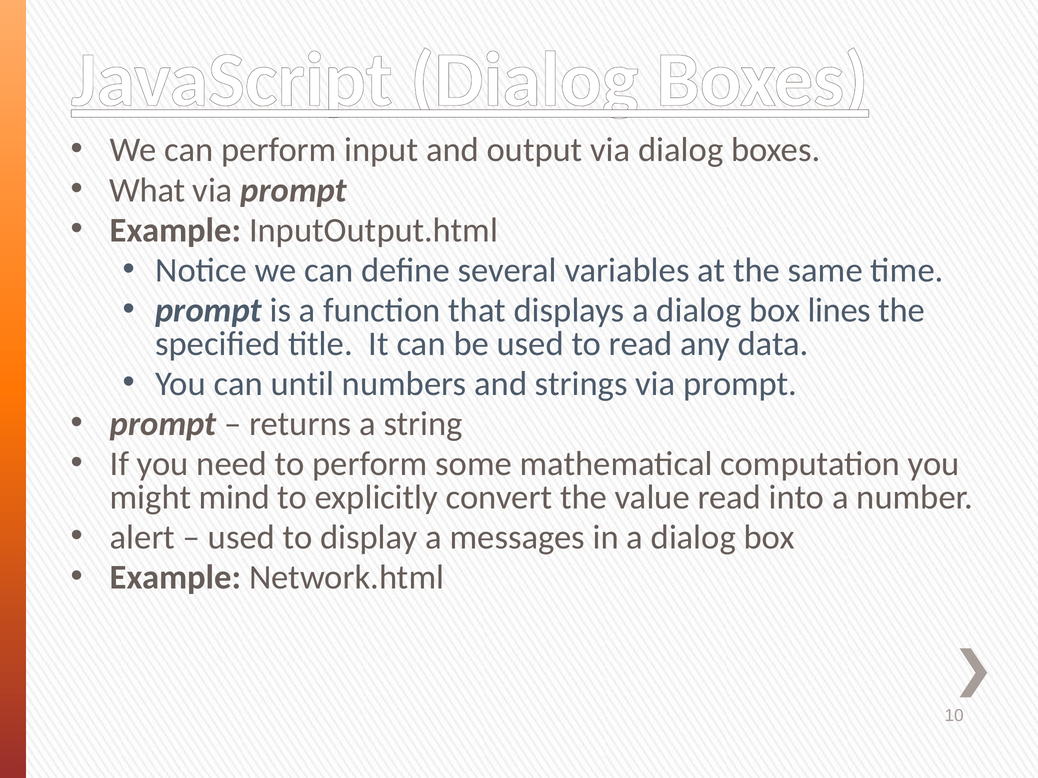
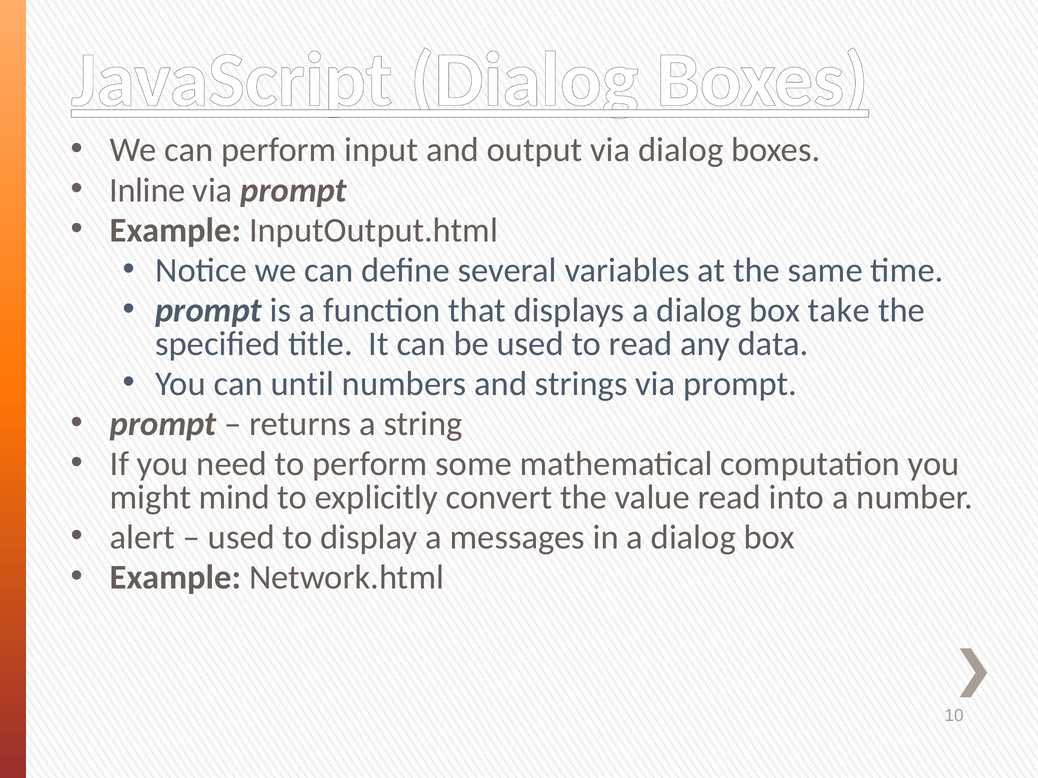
What: What -> Inline
lines: lines -> take
